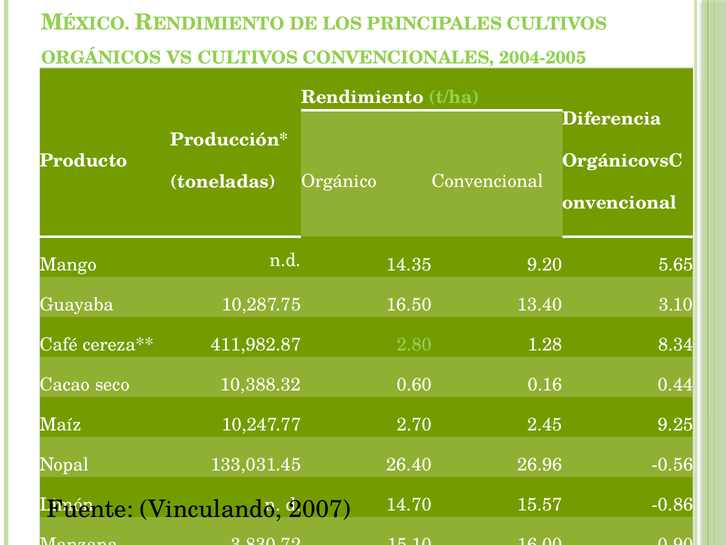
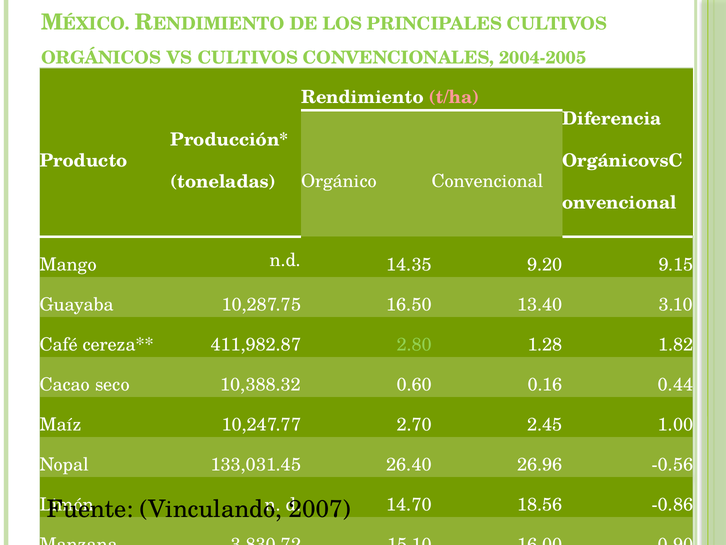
t/ha colour: light green -> pink
5.65: 5.65 -> 9.15
8.34: 8.34 -> 1.82
9.25: 9.25 -> 1.00
15.57: 15.57 -> 18.56
